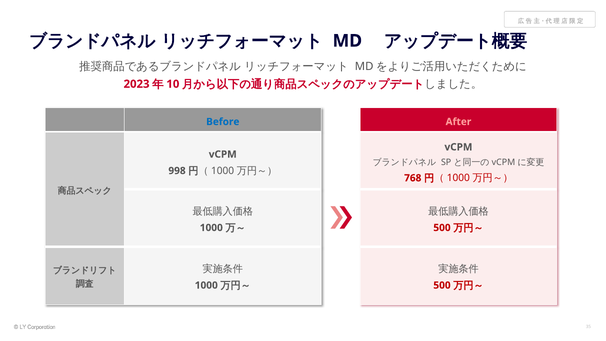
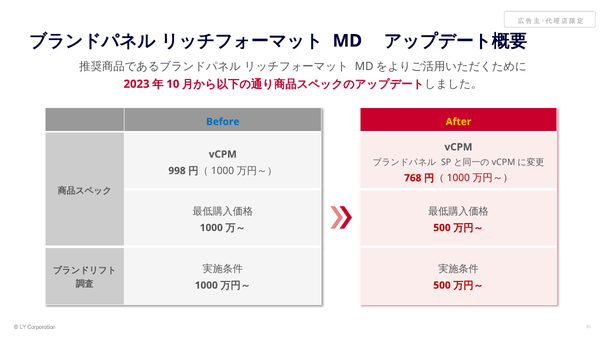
After colour: pink -> yellow
